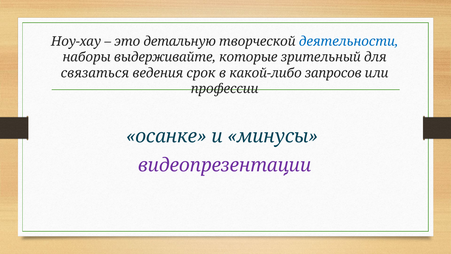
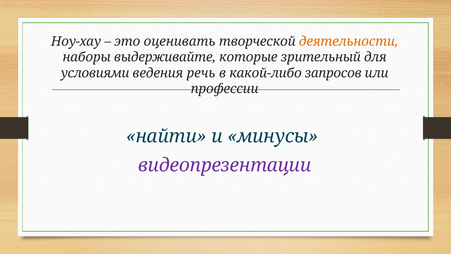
детальную: детальную -> оценивать
деятельности colour: blue -> orange
связаться: связаться -> условиями
срок: срок -> речь
осанке: осанке -> найти
